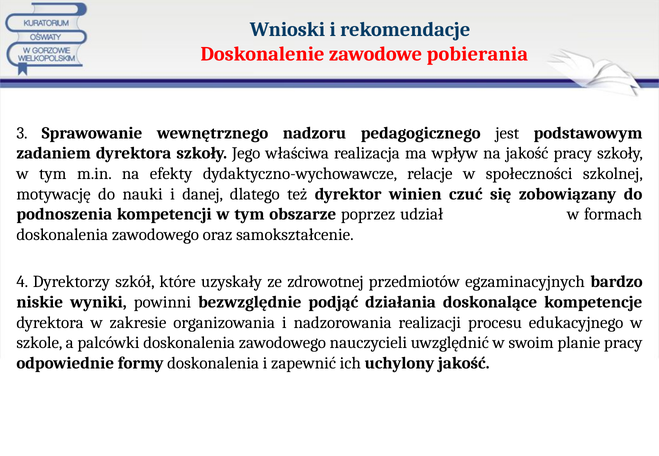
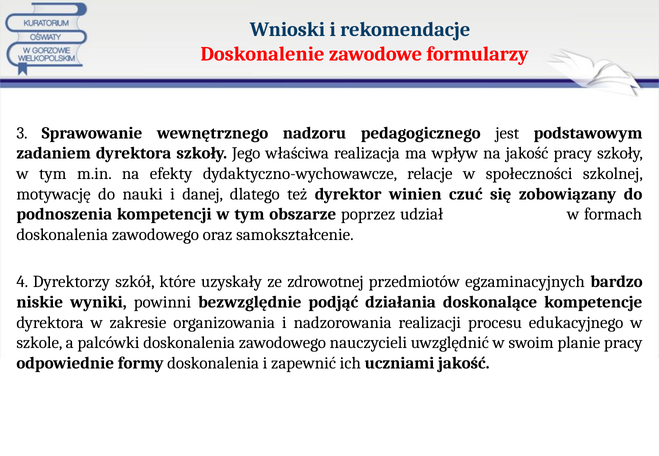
pobierania: pobierania -> formularzy
uchylony: uchylony -> uczniami
